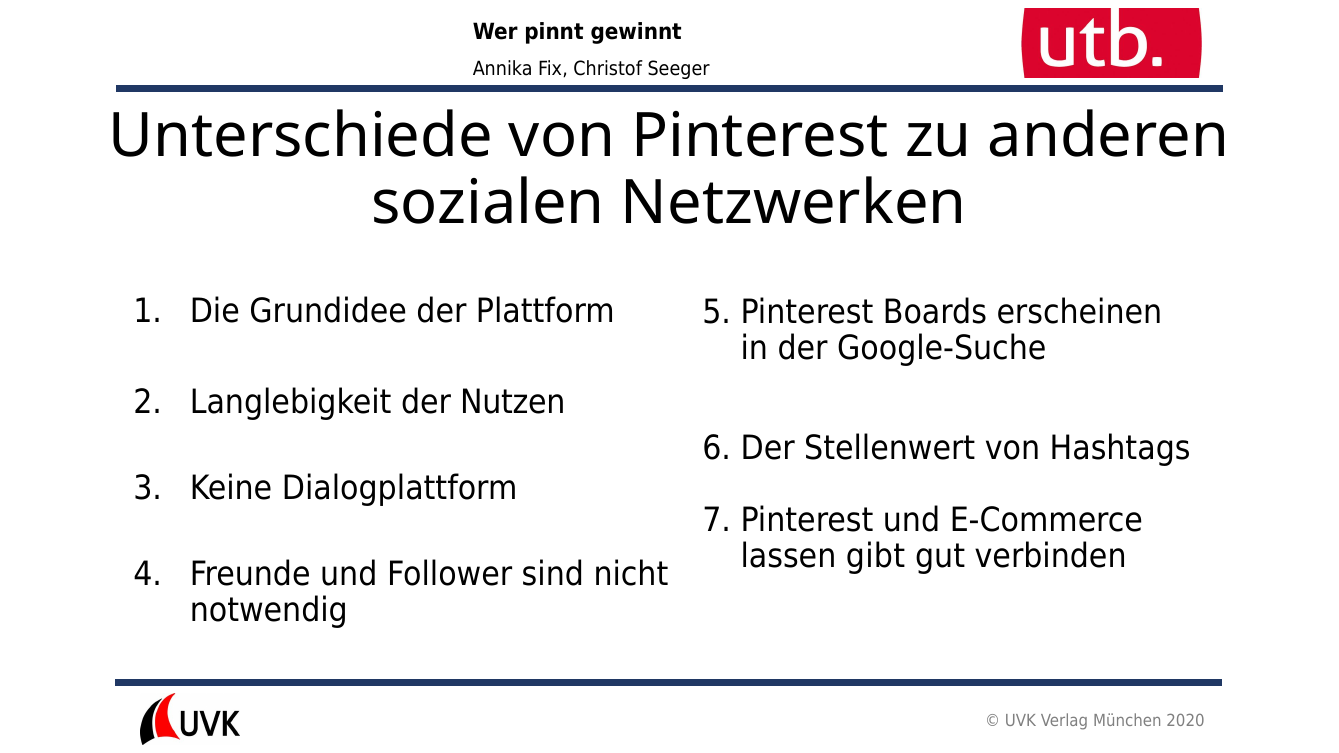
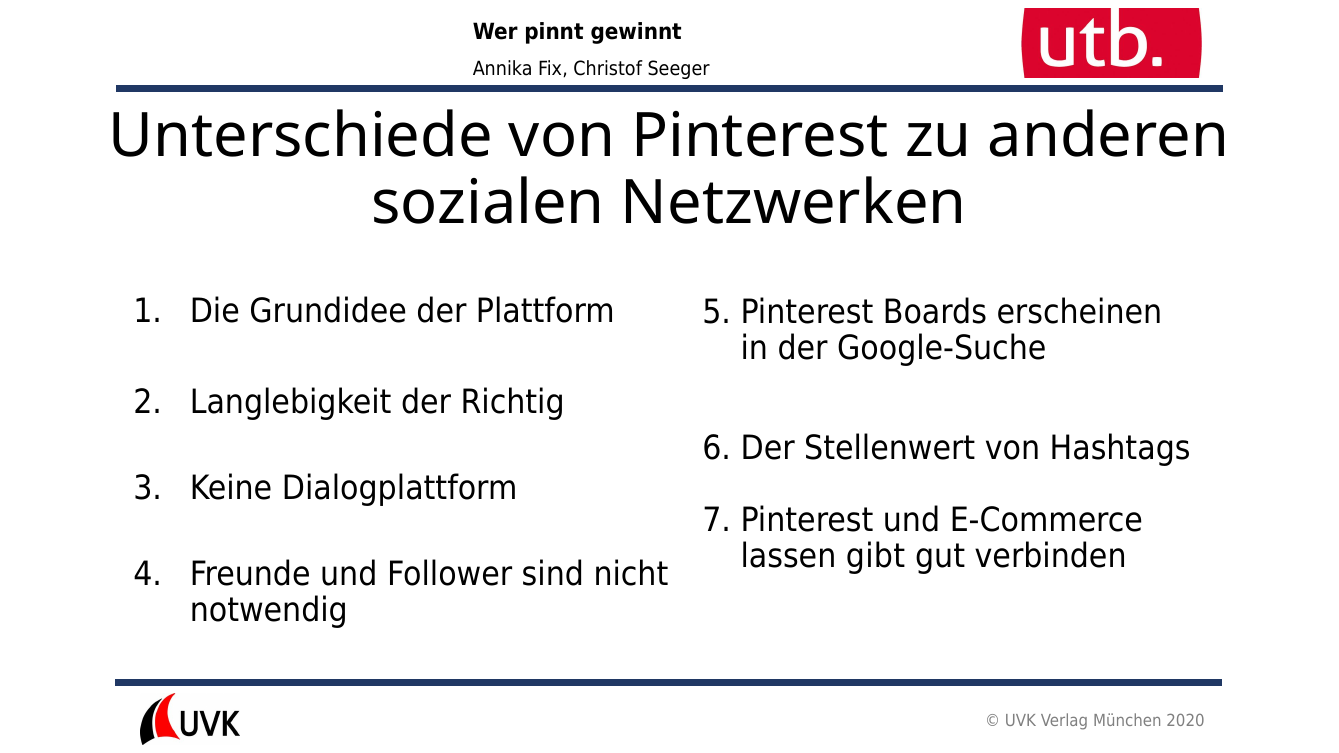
Nutzen: Nutzen -> Richtig
